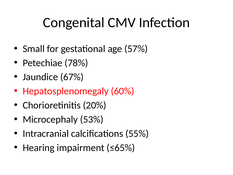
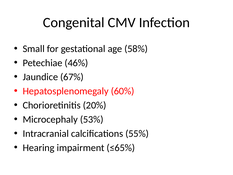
57%: 57% -> 58%
78%: 78% -> 46%
